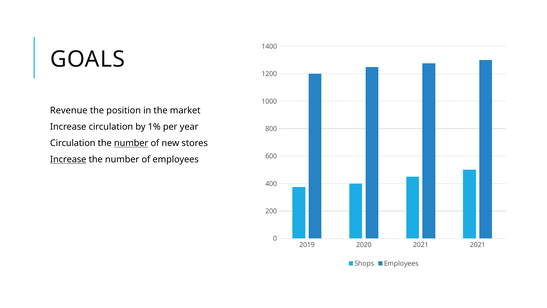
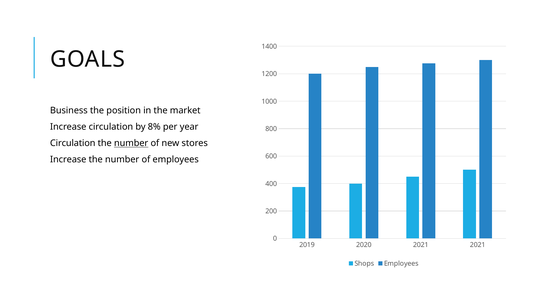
Revenue: Revenue -> Business
1%: 1% -> 8%
Increase at (68, 159) underline: present -> none
